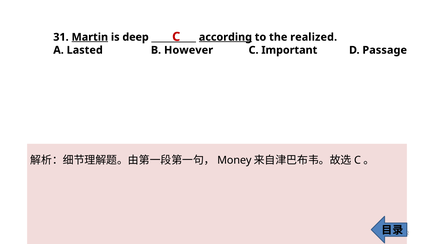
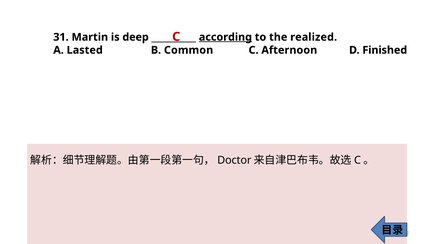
Martin underline: present -> none
However: However -> Common
Important: Important -> Afternoon
Passage: Passage -> Finished
Money: Money -> Doctor
